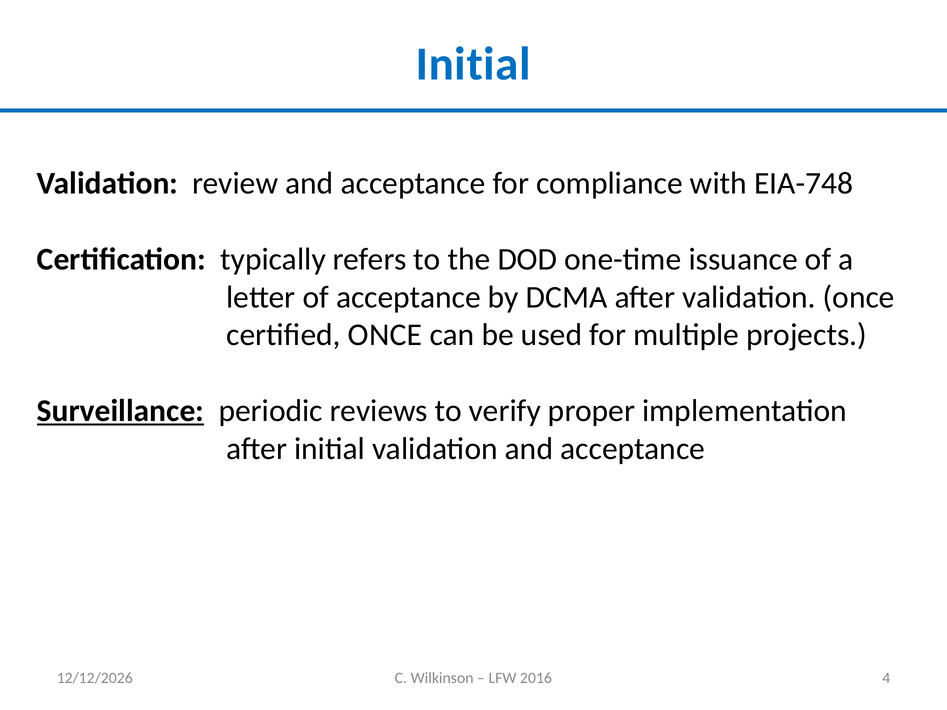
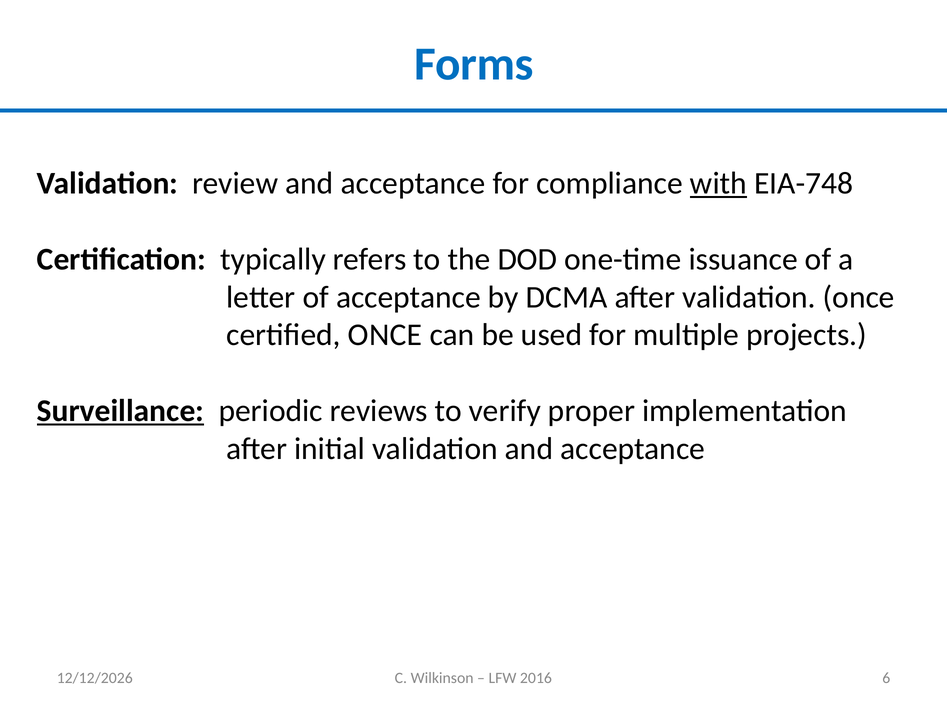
Initial at (473, 64): Initial -> Forms
with underline: none -> present
4: 4 -> 6
